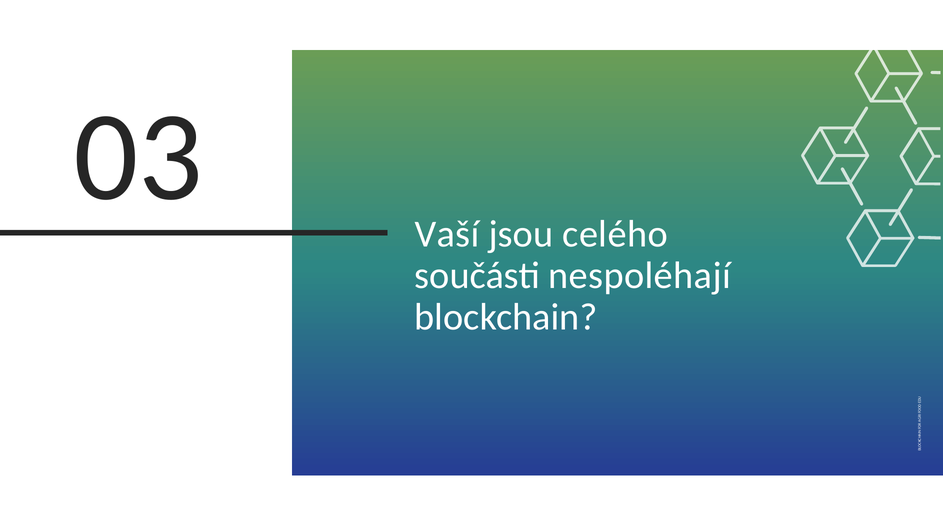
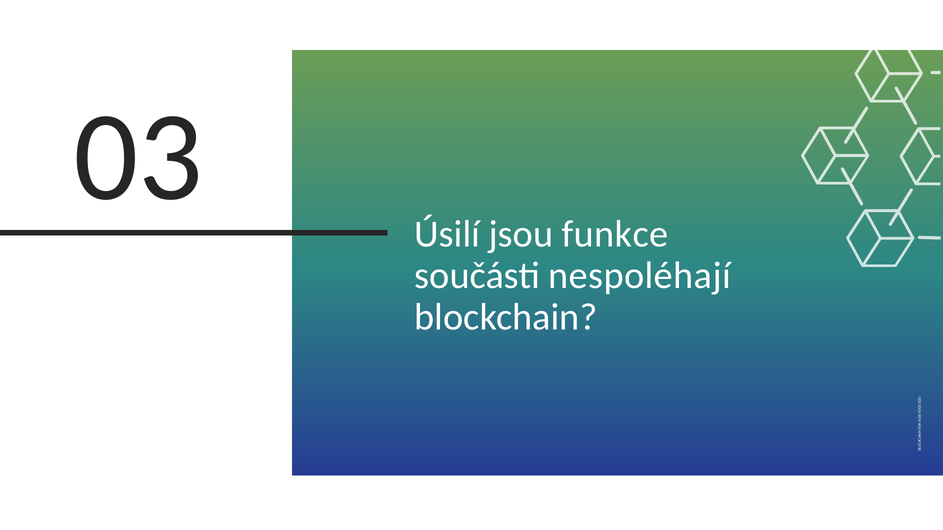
Vaší: Vaší -> Úsilí
celého: celého -> funkce
